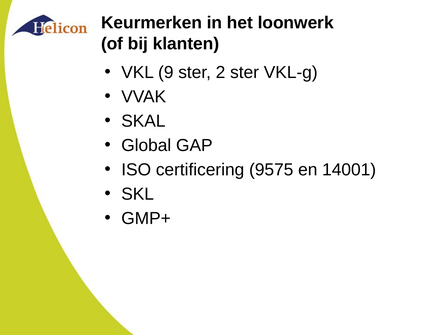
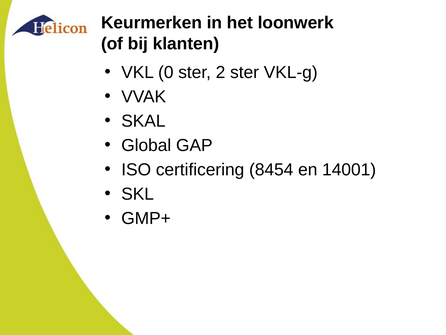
9: 9 -> 0
9575: 9575 -> 8454
